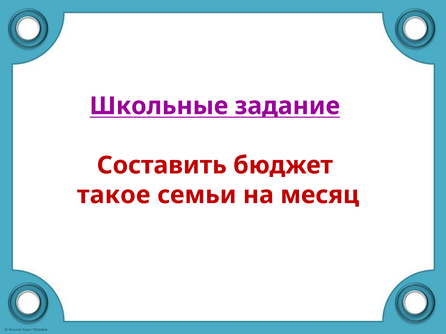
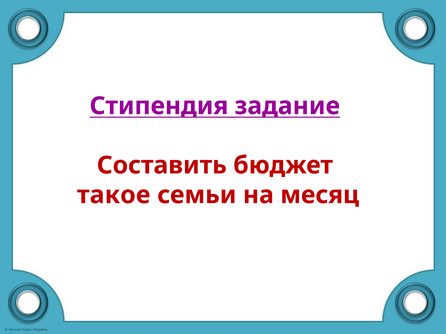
Школьные: Школьные -> Стипендия
